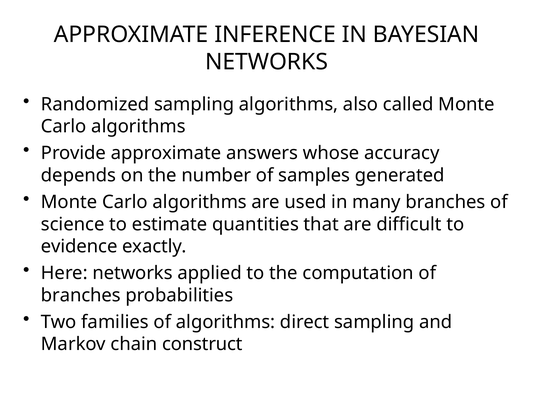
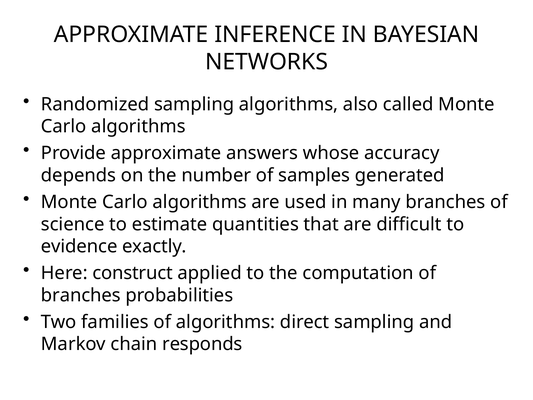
Here networks: networks -> construct
construct: construct -> responds
